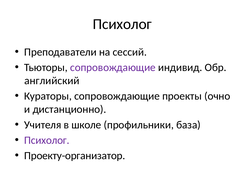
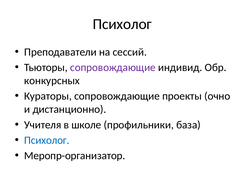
английский: английский -> конкурсных
Психолог at (47, 140) colour: purple -> blue
Проекту-организатор: Проекту-организатор -> Меропр-организатор
